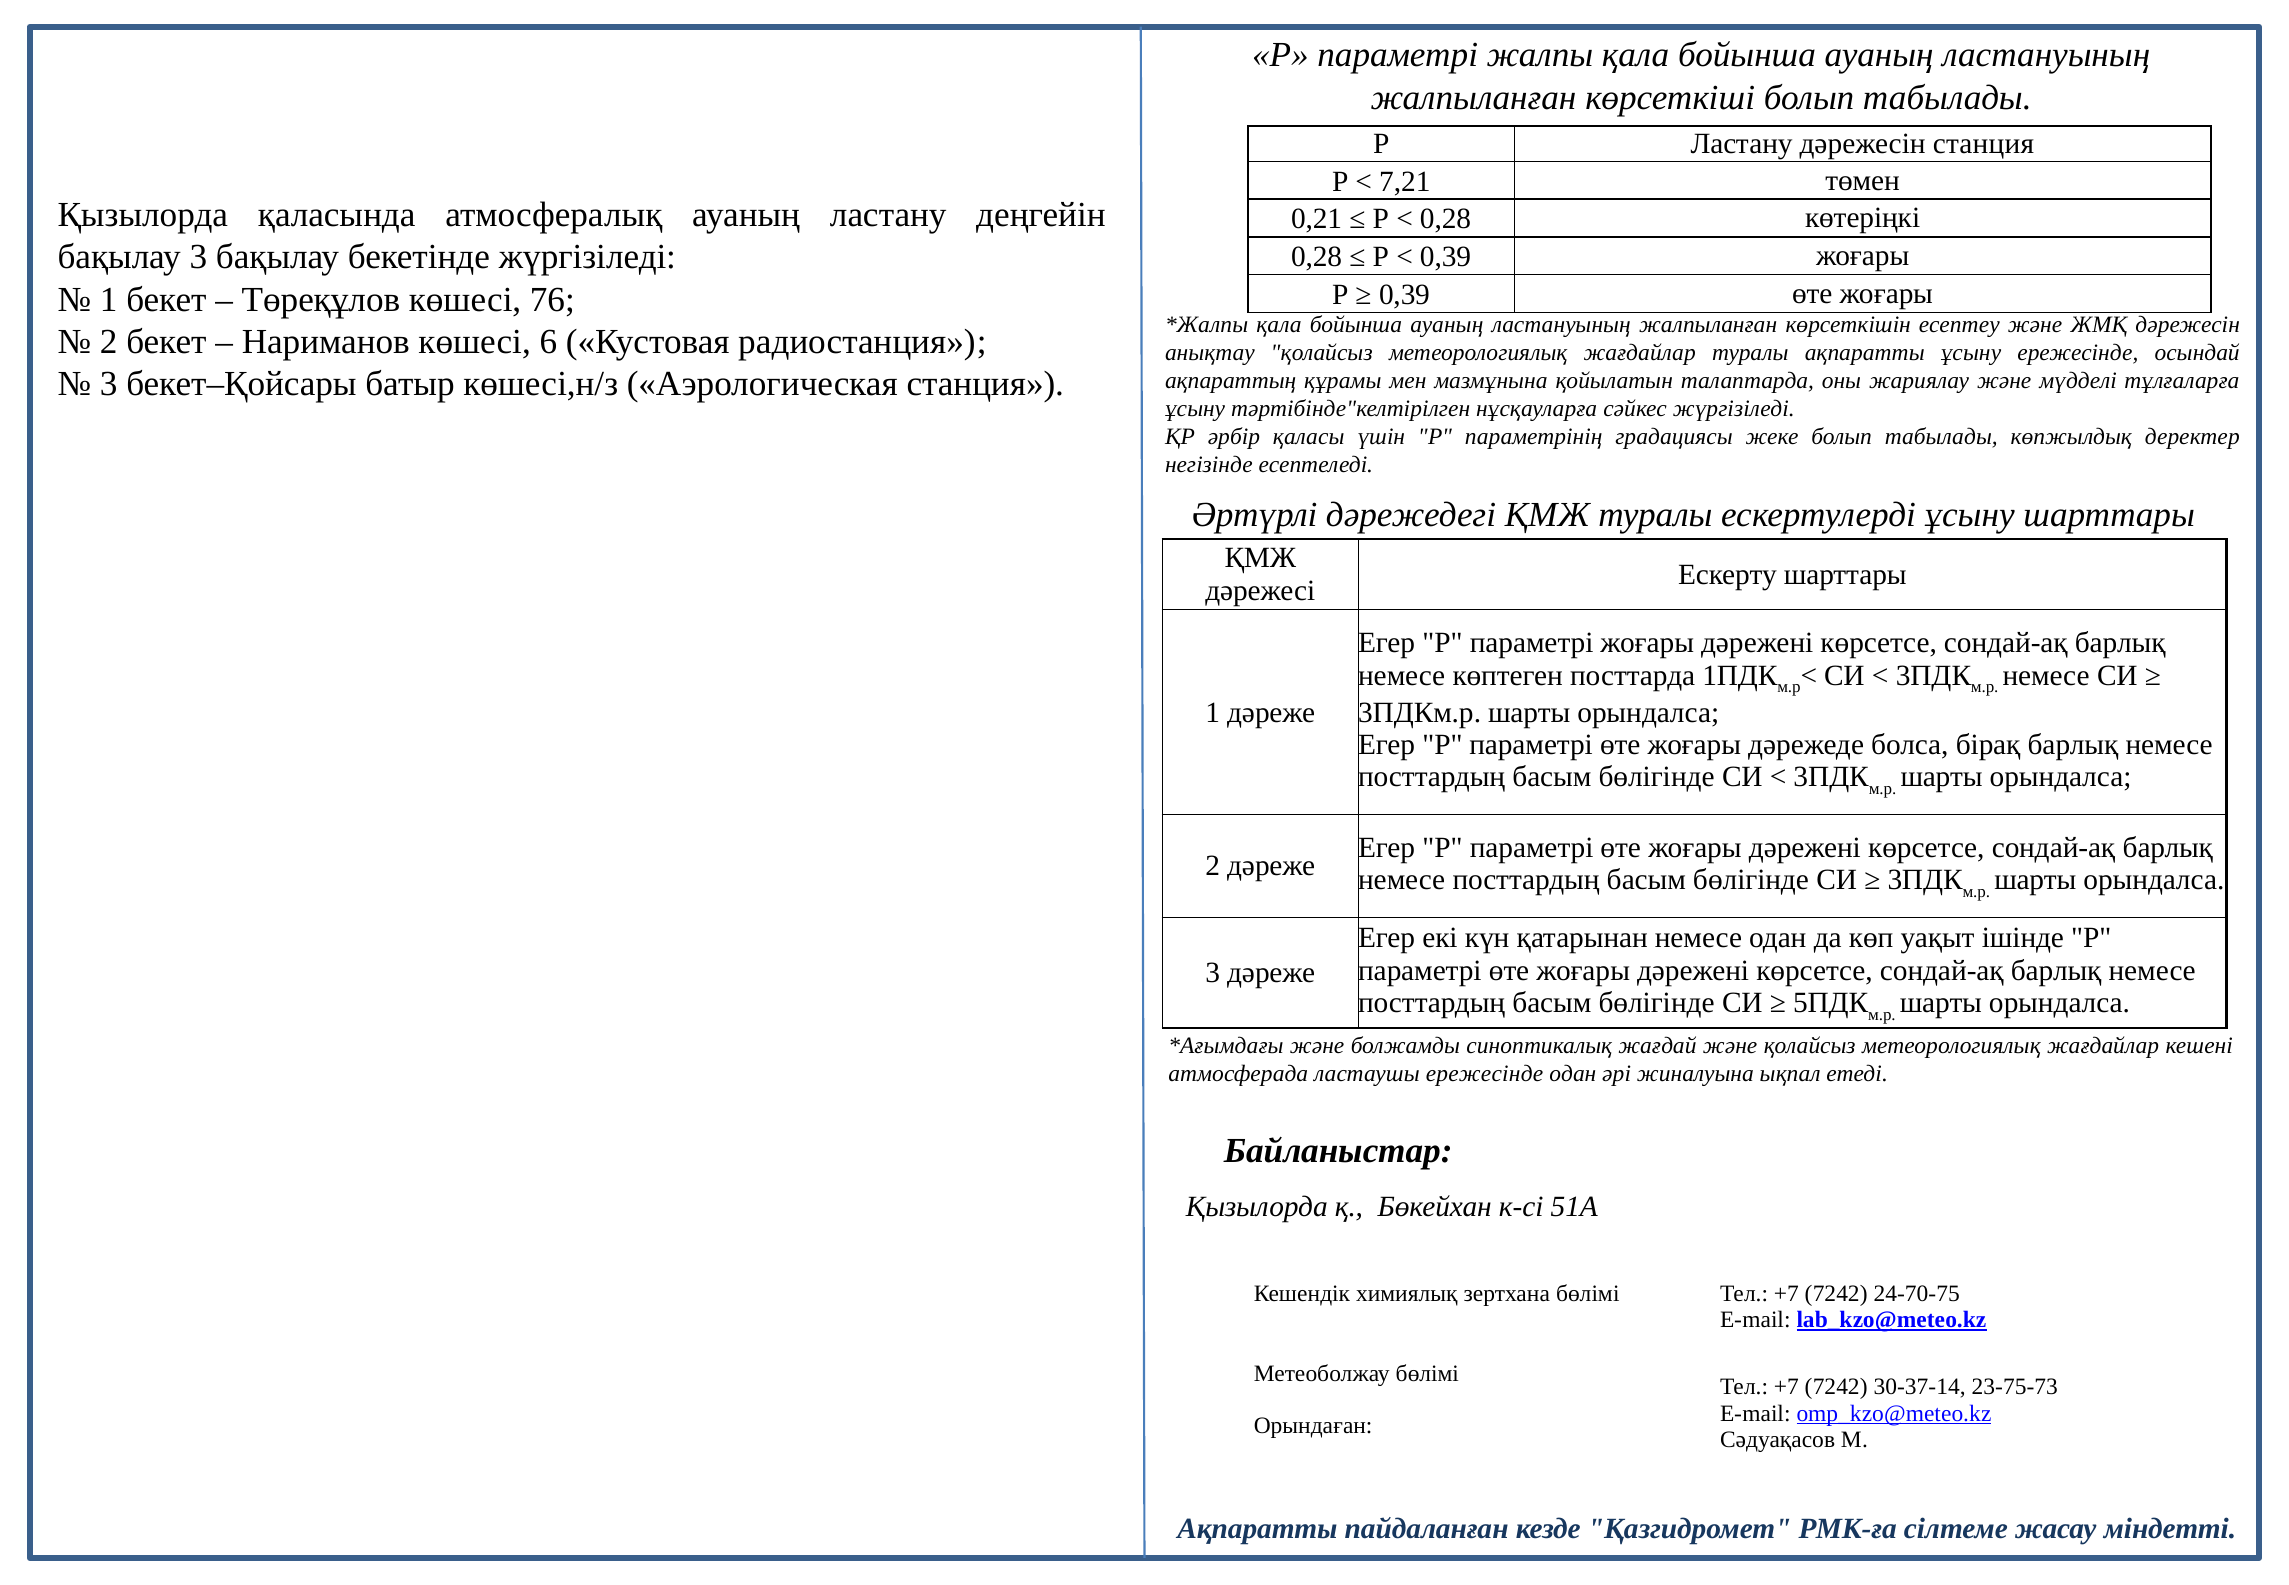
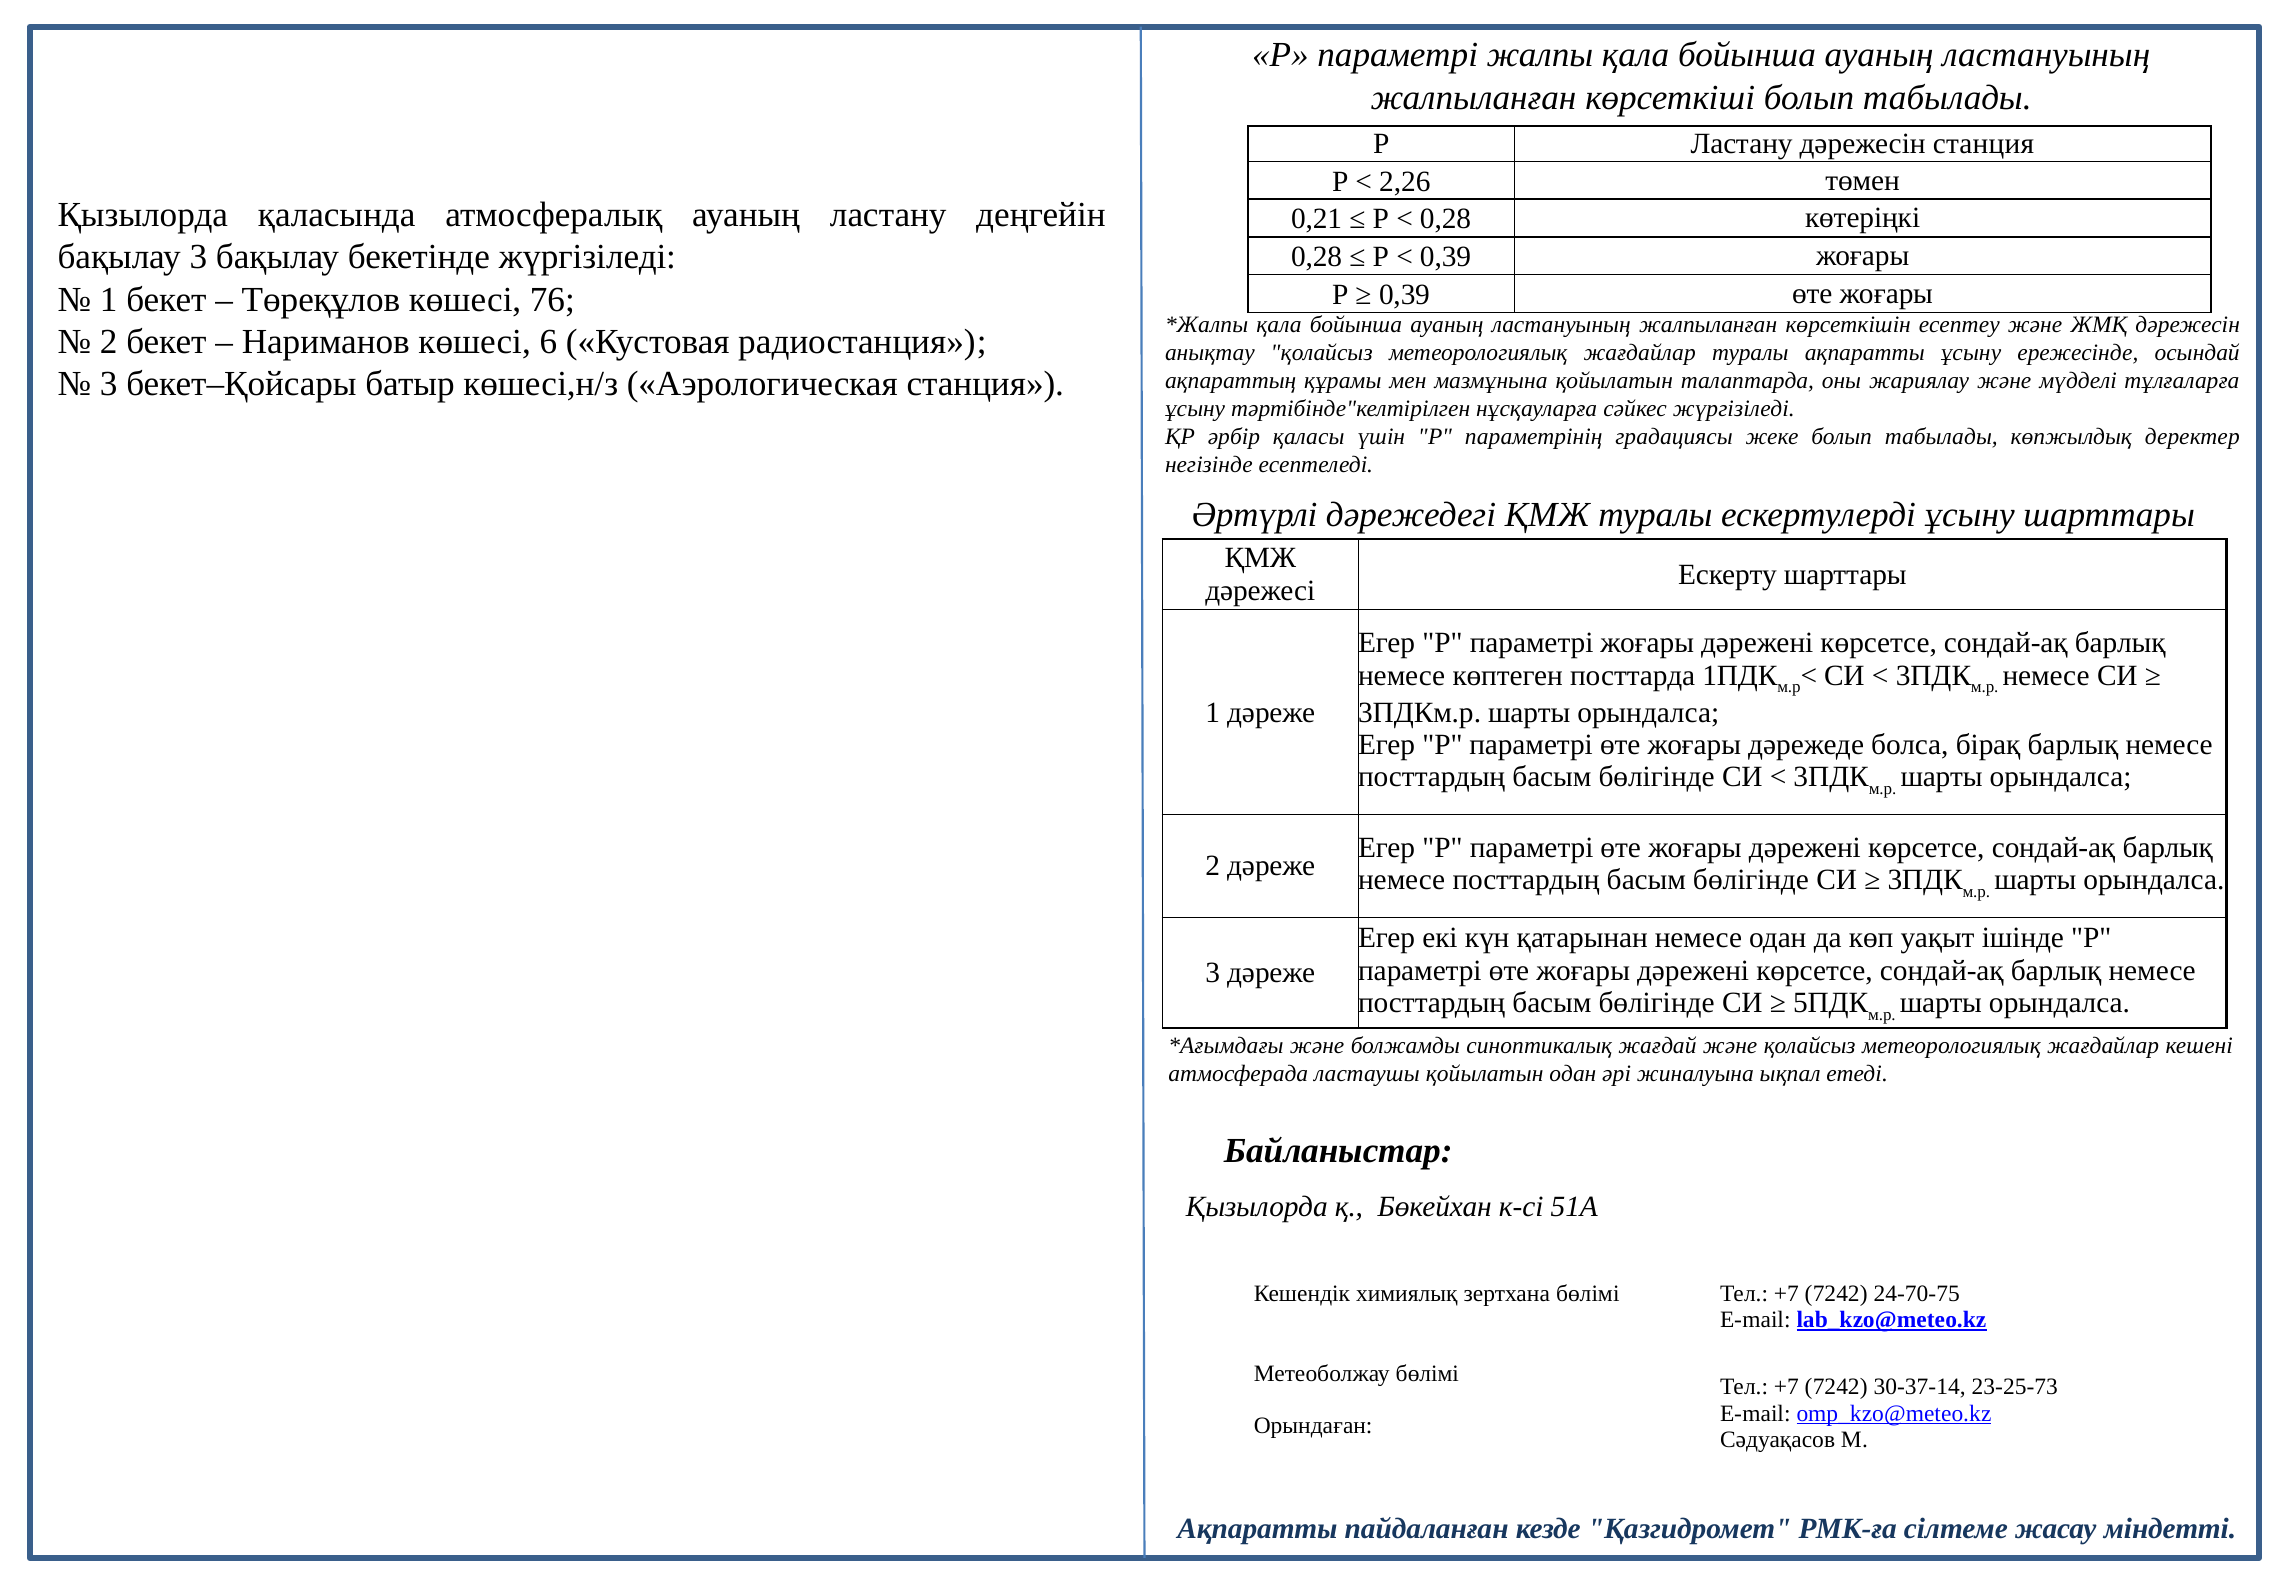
7,21: 7,21 -> 2,26
ластаушы ережесінде: ережесінде -> қойылатын
23-75-73: 23-75-73 -> 23-25-73
